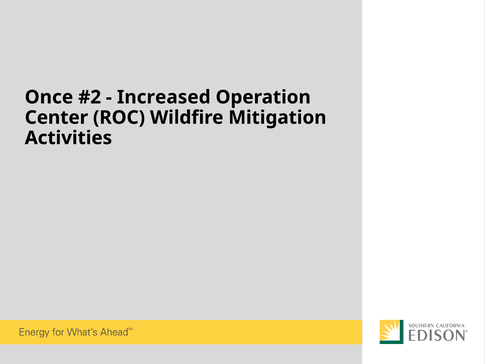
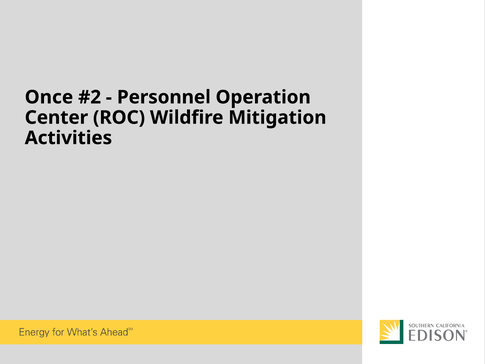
Increased: Increased -> Personnel
